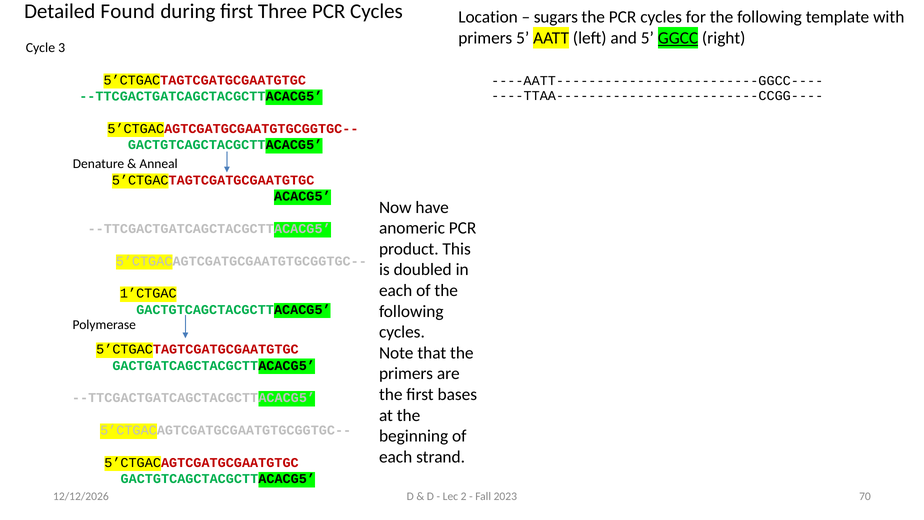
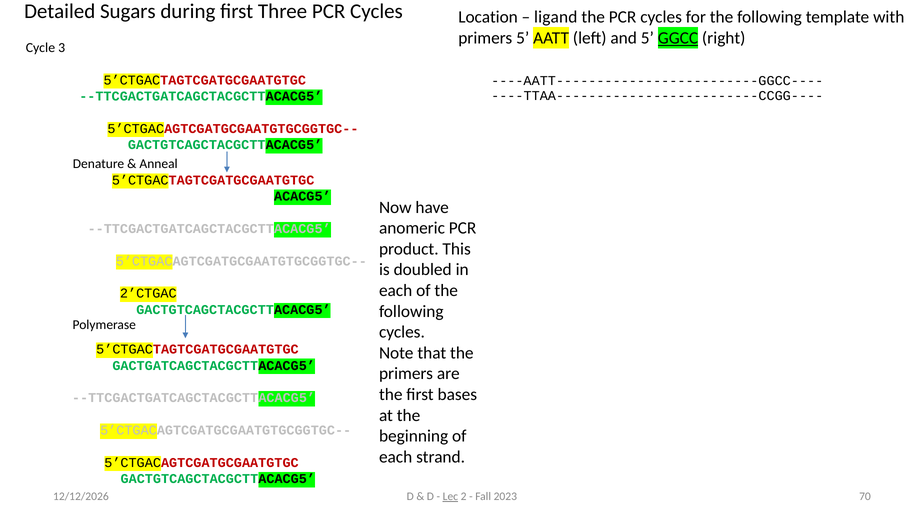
Found: Found -> Sugars
sugars: sugars -> ligand
1’CTGAC: 1’CTGAC -> 2’CTGAC
Lec underline: none -> present
